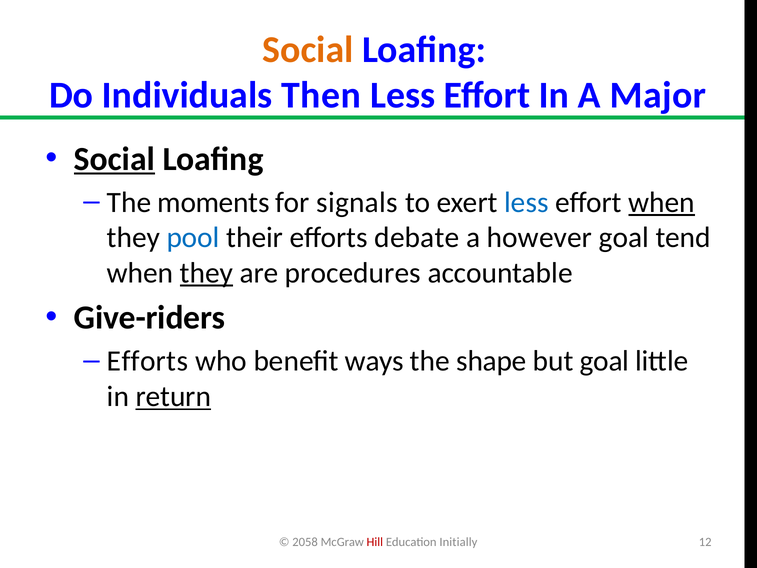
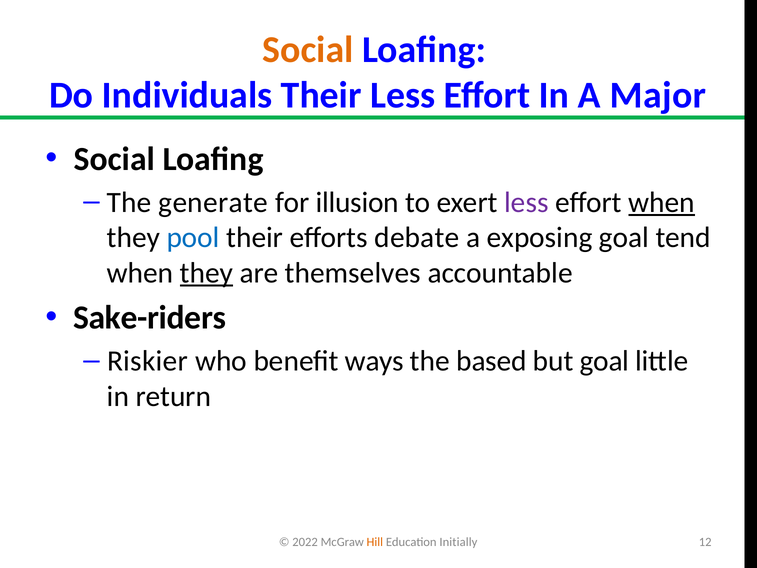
Individuals Then: Then -> Their
Social at (114, 159) underline: present -> none
moments: moments -> generate
signals: signals -> illusion
less at (526, 202) colour: blue -> purple
however: however -> exposing
procedures: procedures -> themselves
Give-riders: Give-riders -> Sake-riders
Efforts at (148, 361): Efforts -> Riskier
shape: shape -> based
return underline: present -> none
2058: 2058 -> 2022
Hill colour: red -> orange
